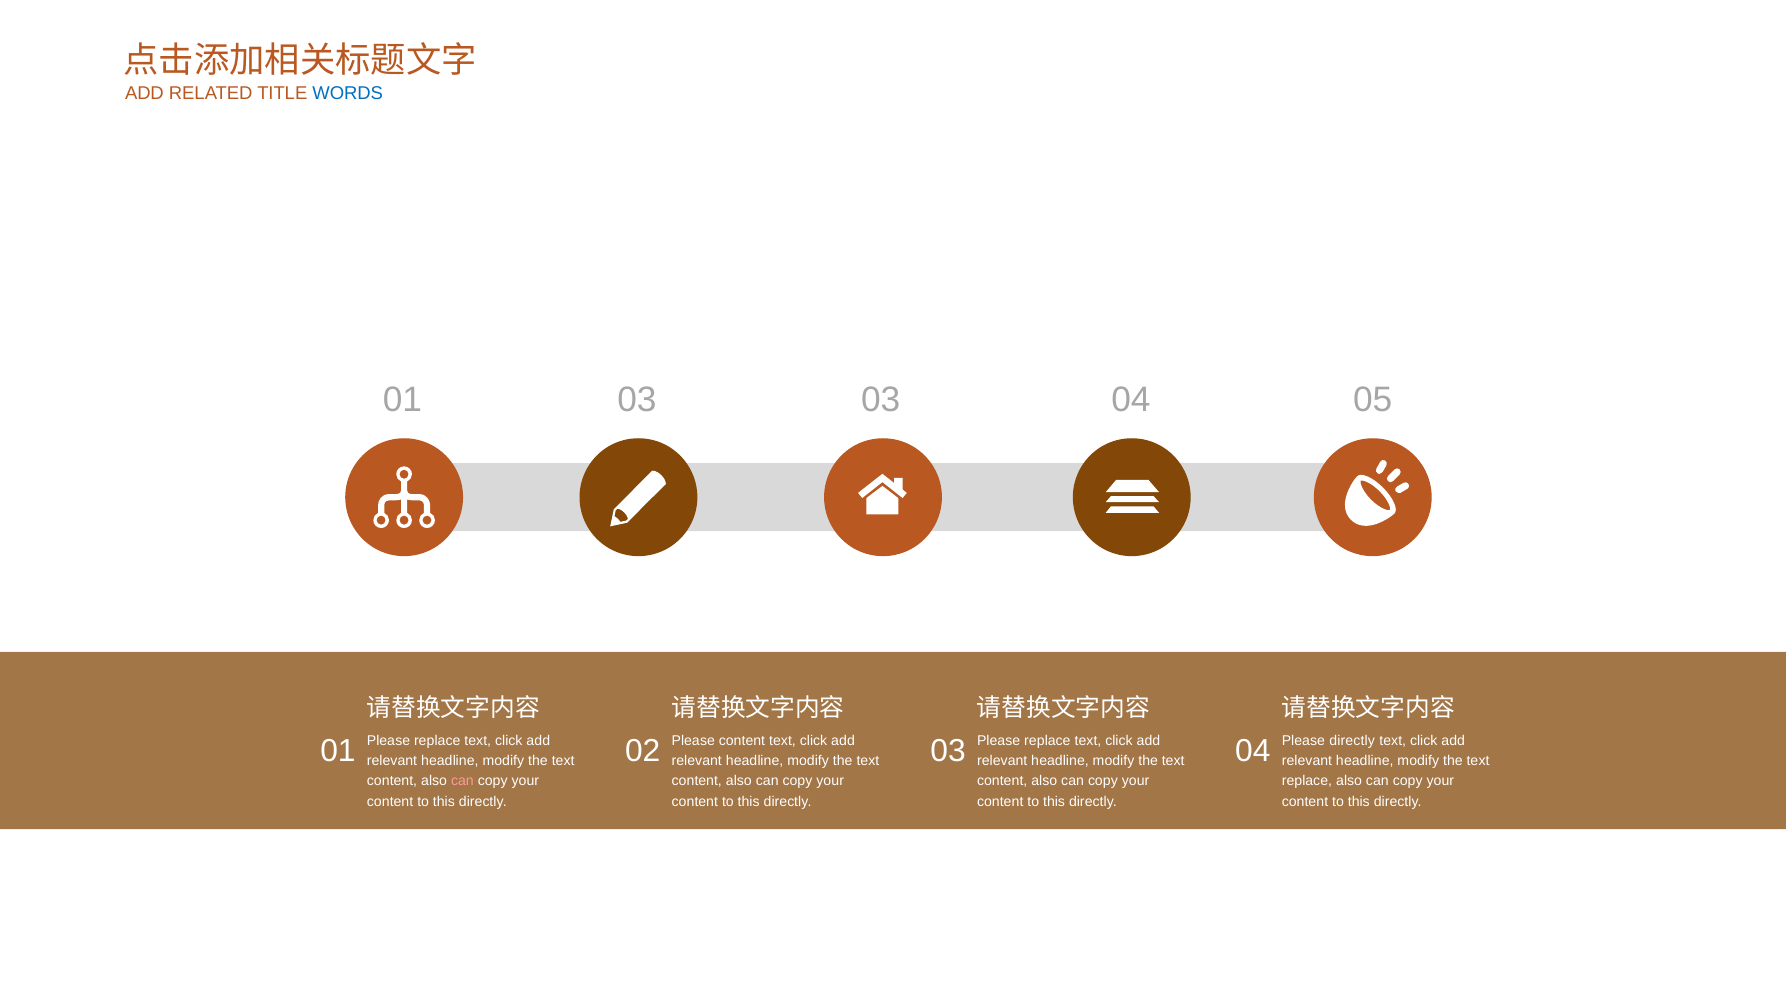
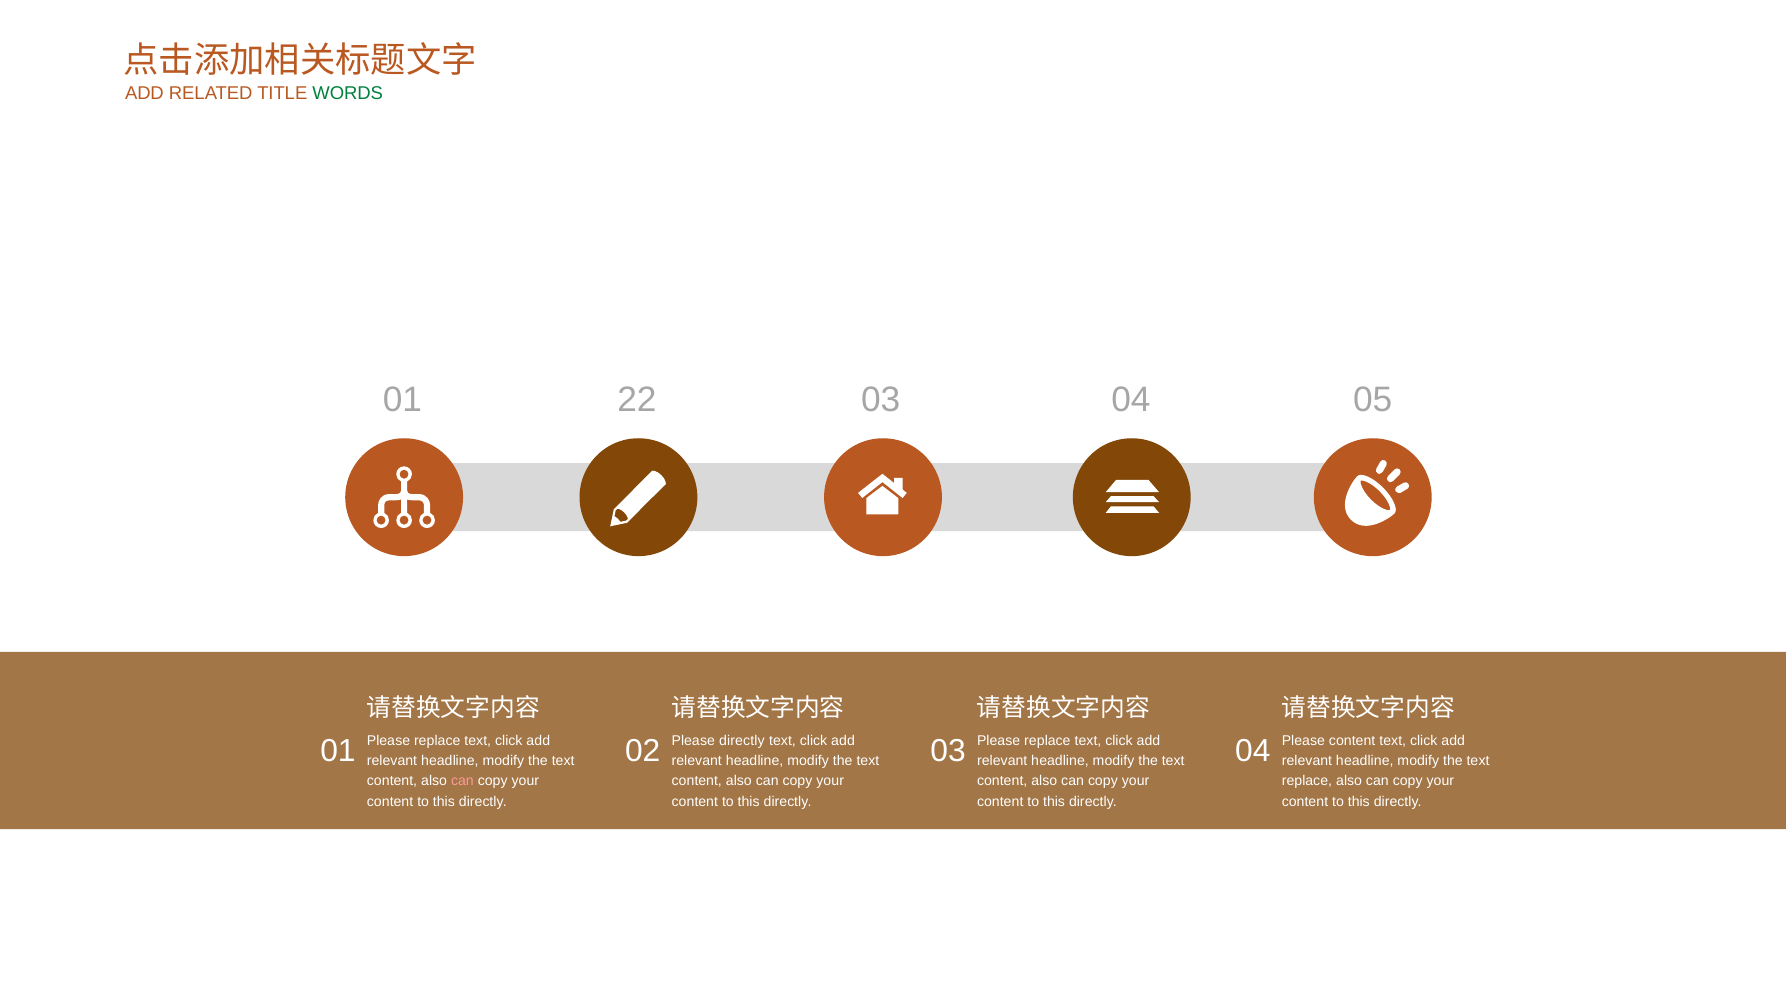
WORDS colour: blue -> green
01 03: 03 -> 22
Please content: content -> directly
Please directly: directly -> content
